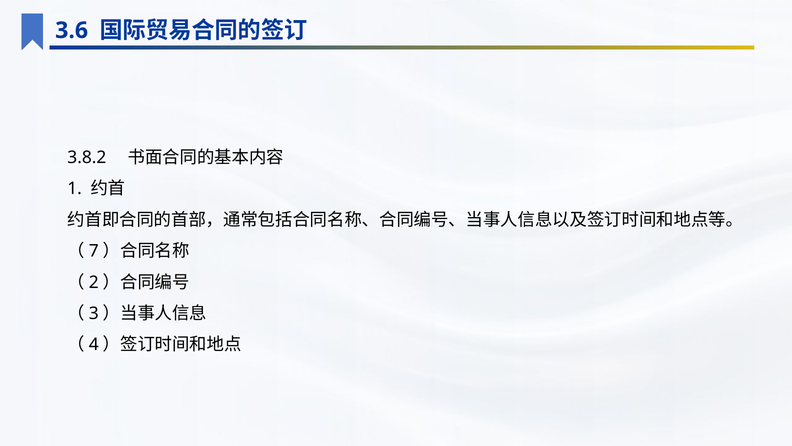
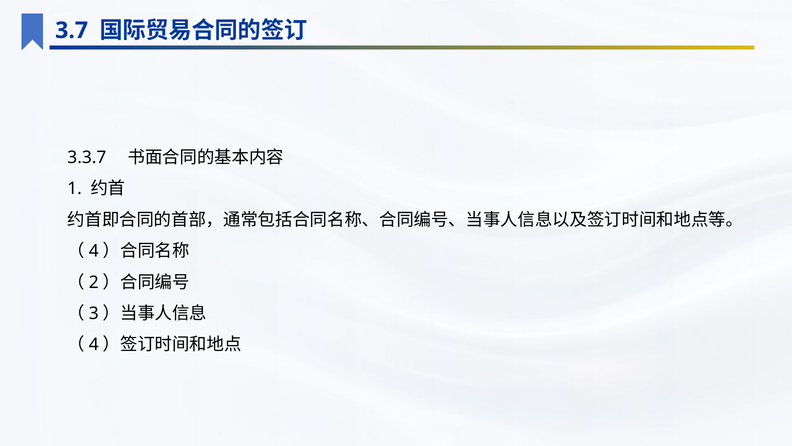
3.6: 3.6 -> 3.7
3.8.2: 3.8.2 -> 3.3.7
7 at (94, 251): 7 -> 4
